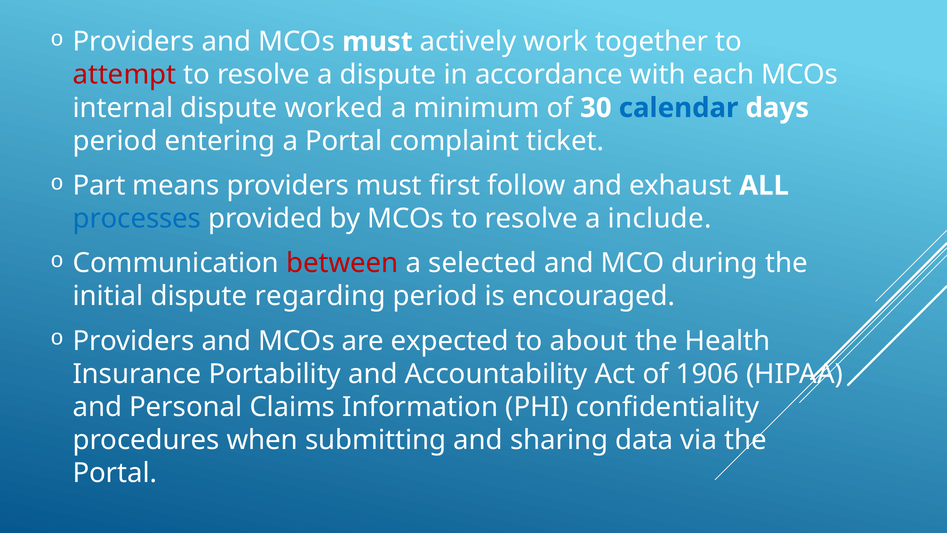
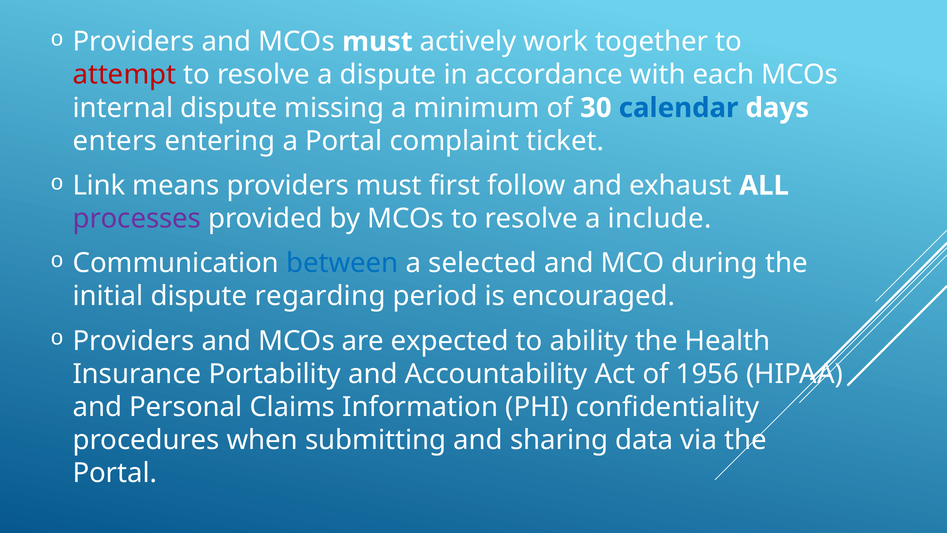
worked: worked -> missing
period at (115, 141): period -> enters
Part: Part -> Link
processes colour: blue -> purple
between colour: red -> blue
about: about -> ability
1906: 1906 -> 1956
